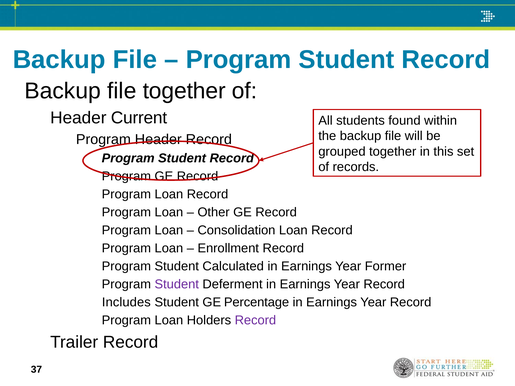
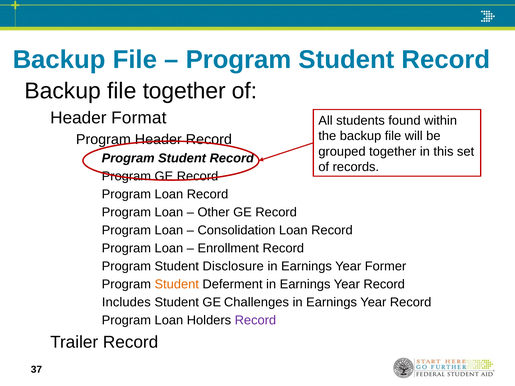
Current: Current -> Format
Calculated: Calculated -> Disclosure
Student at (177, 284) colour: purple -> orange
Percentage: Percentage -> Challenges
